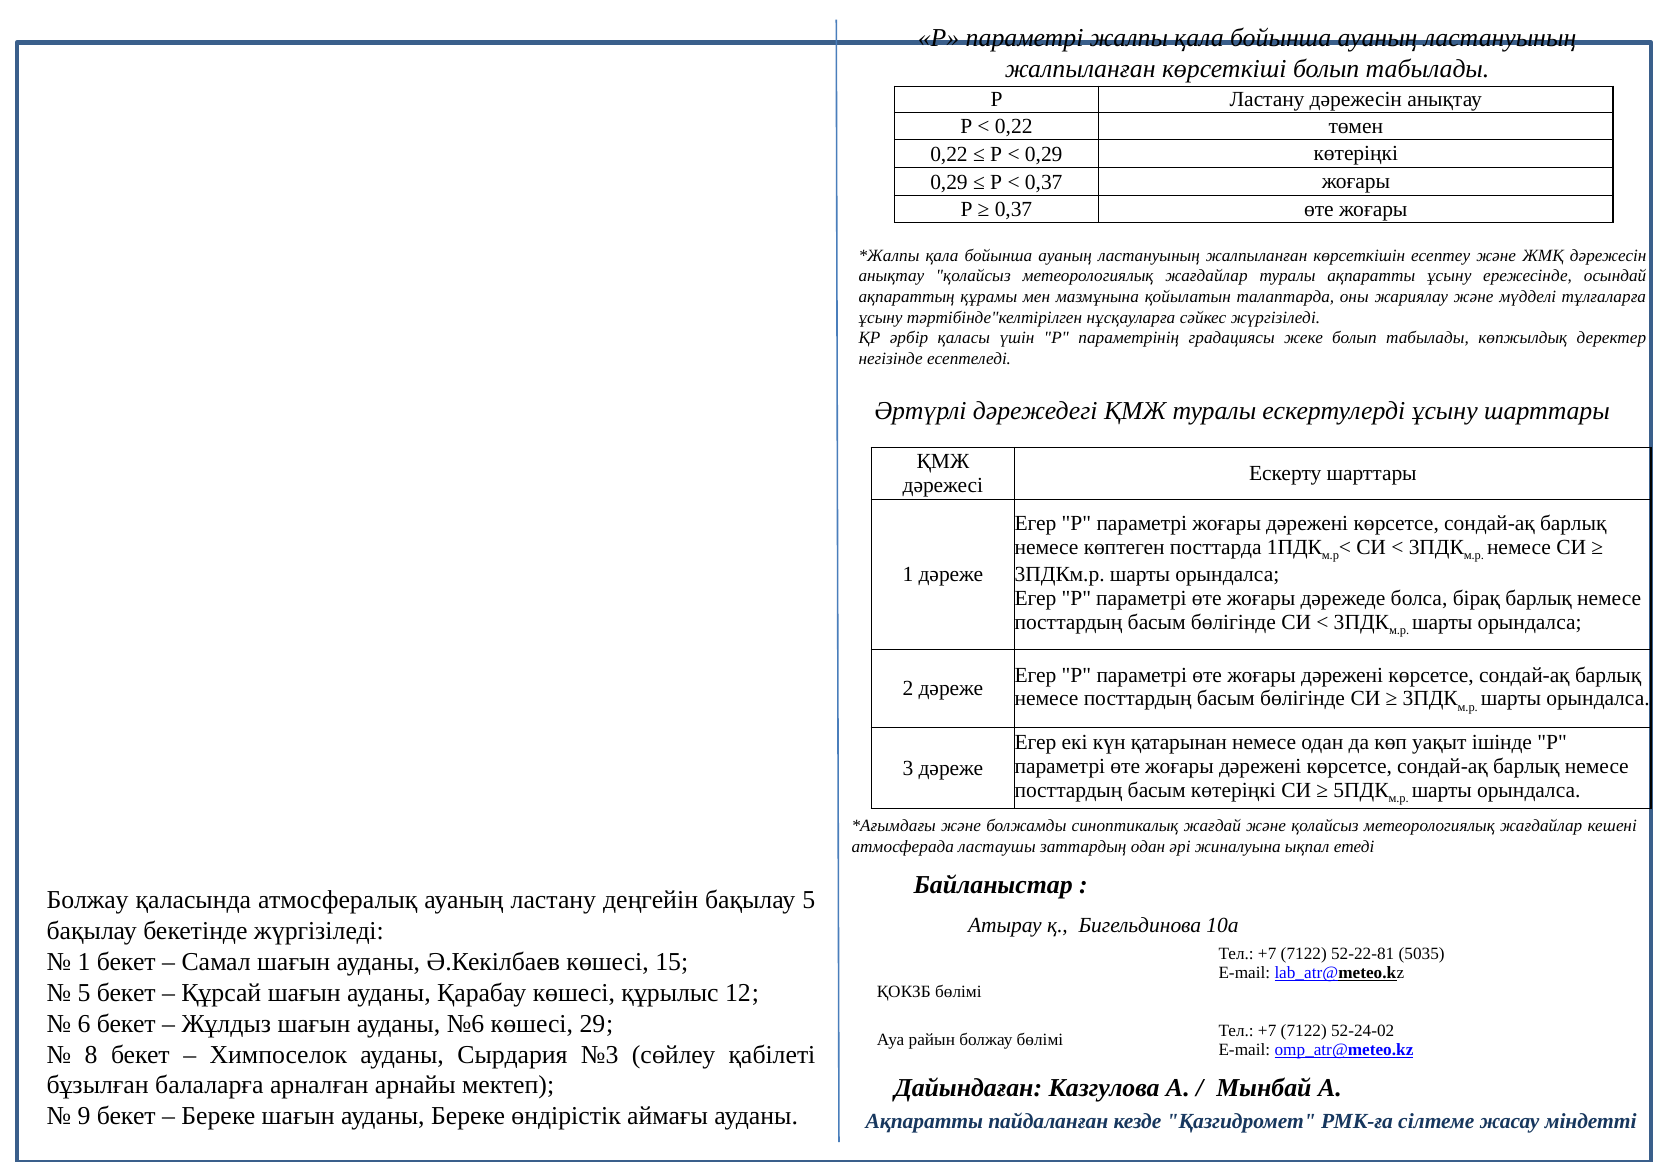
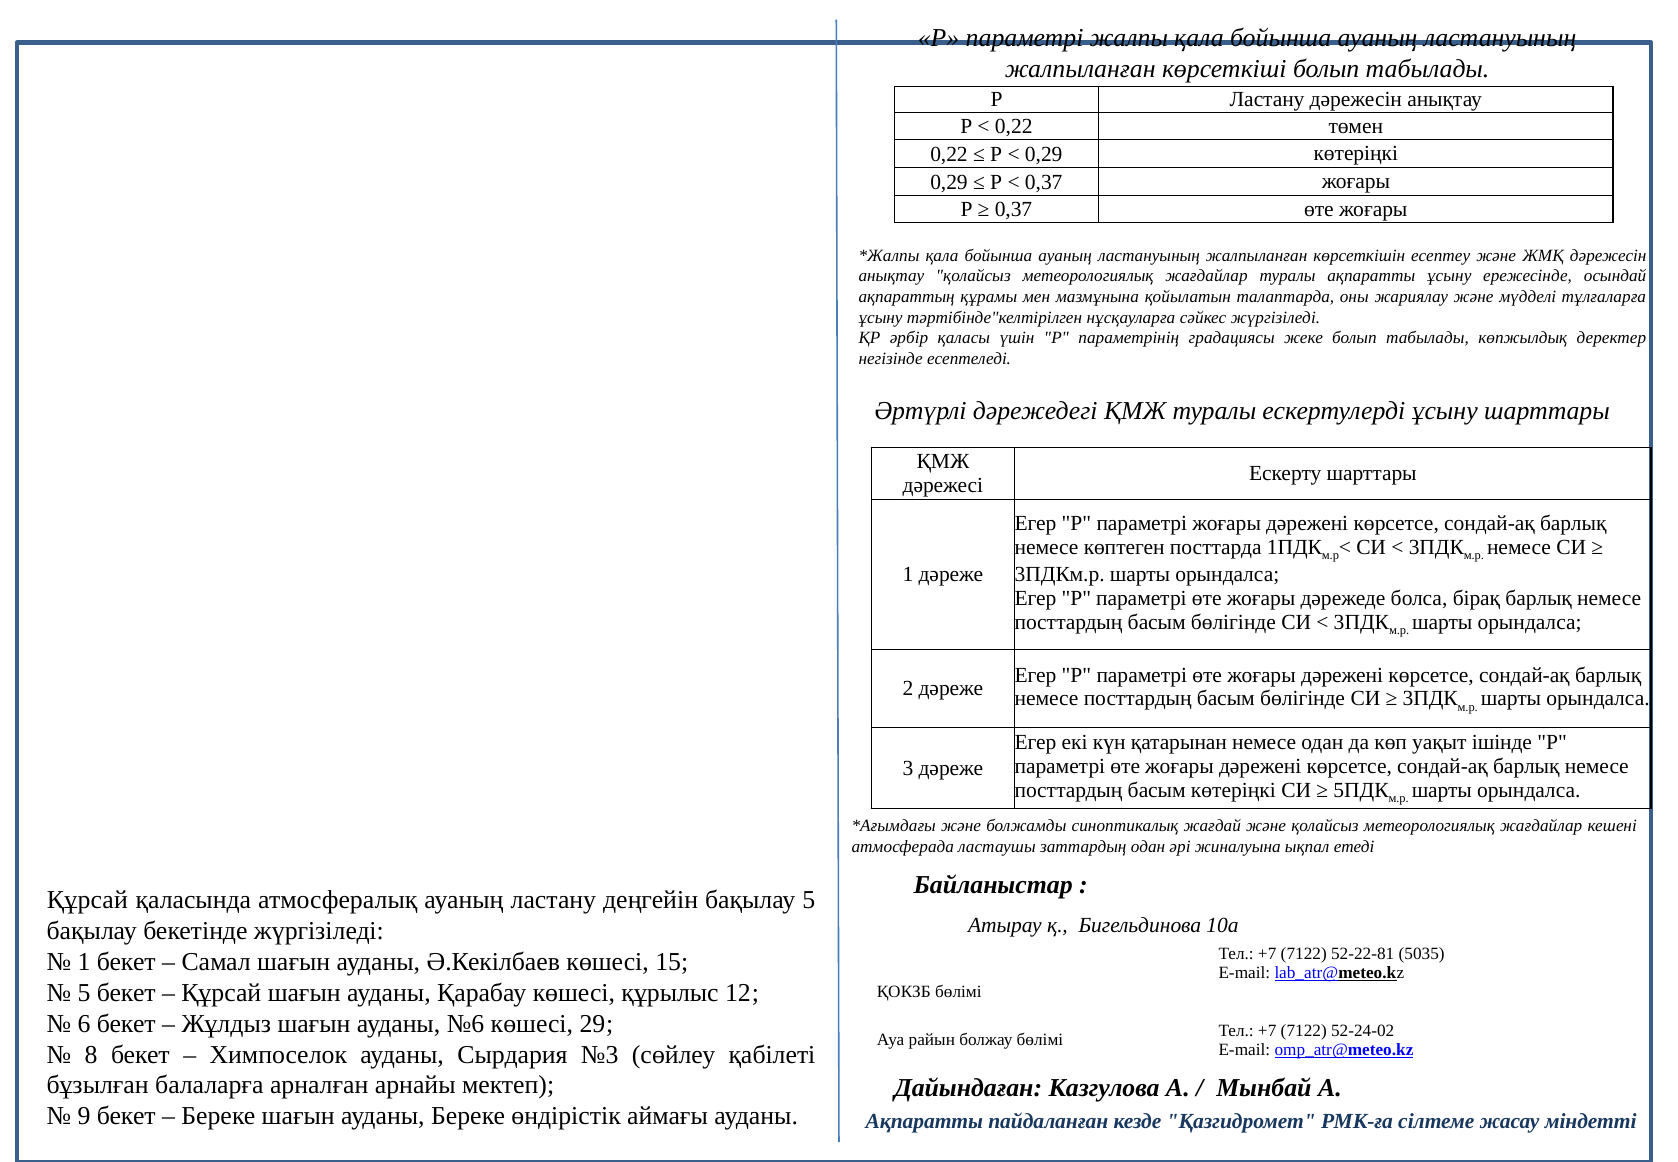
Болжау at (88, 899): Болжау -> Құрсай
